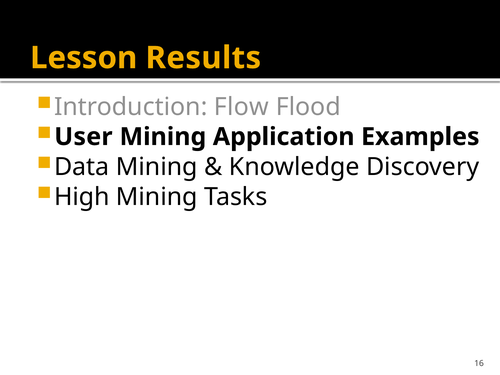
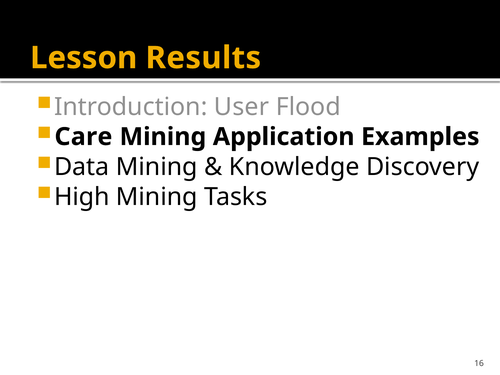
Flow: Flow -> User
User: User -> Care
